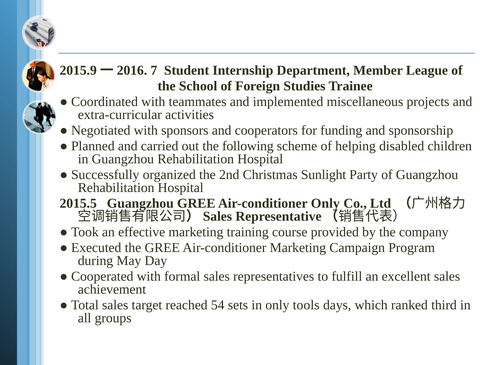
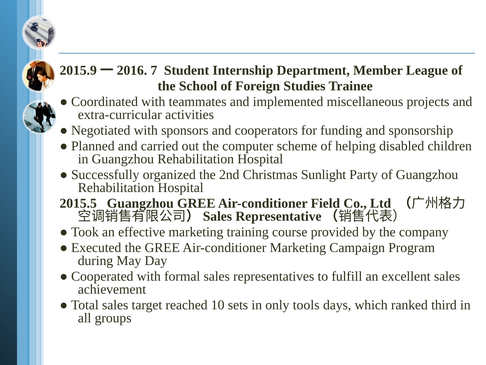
following: following -> computer
Air-conditioner Only: Only -> Field
54: 54 -> 10
